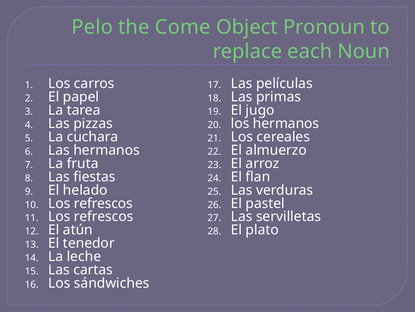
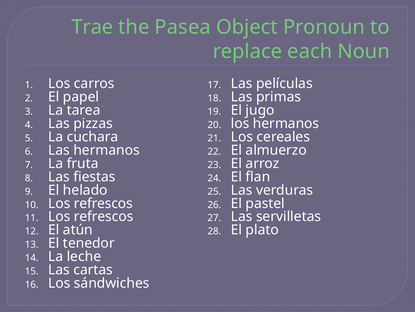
Pelo: Pelo -> Trae
Come: Come -> Pasea
